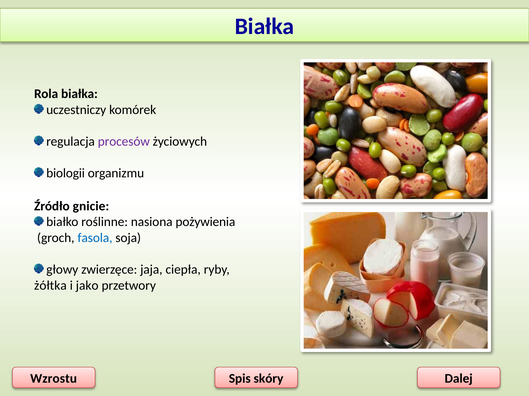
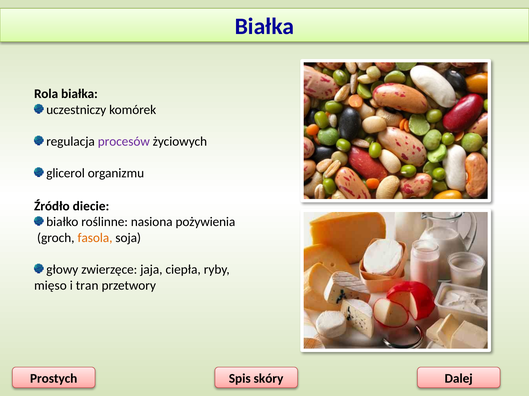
biologii: biologii -> glicerol
gnicie: gnicie -> diecie
fasola colour: blue -> orange
żółtka: żółtka -> mięso
jako: jako -> tran
Wzrostu: Wzrostu -> Prostych
